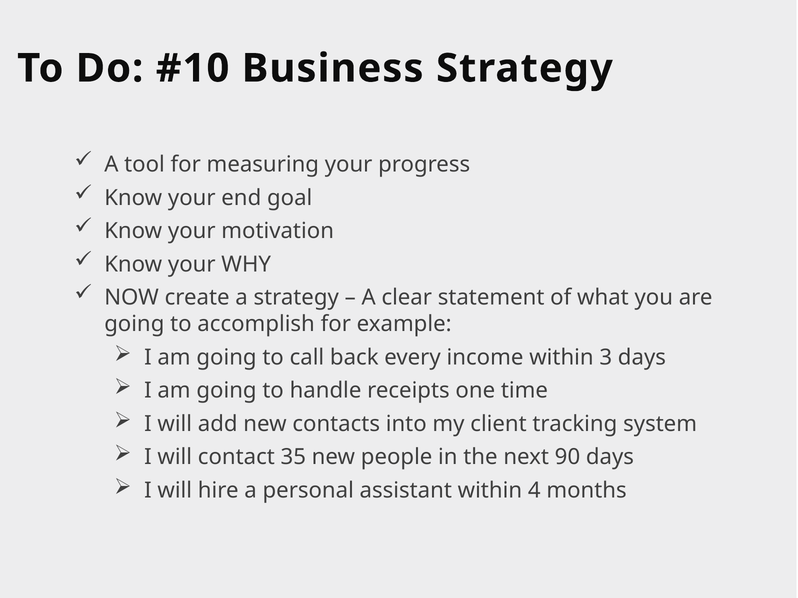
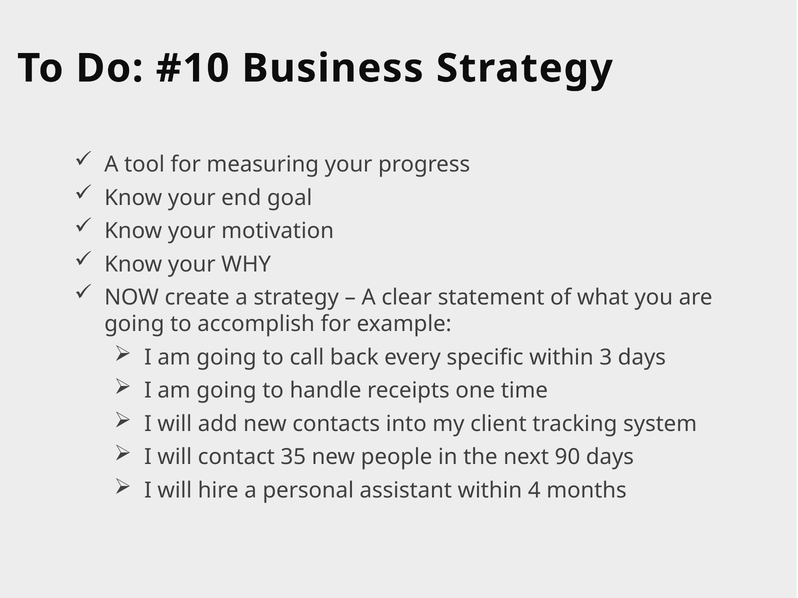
income: income -> specific
